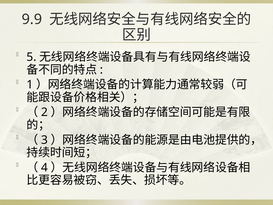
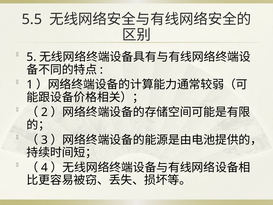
9.9: 9.9 -> 5.5
